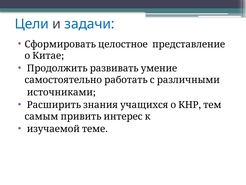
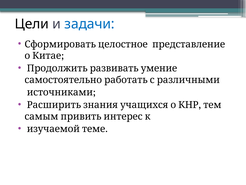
Цели colour: blue -> black
